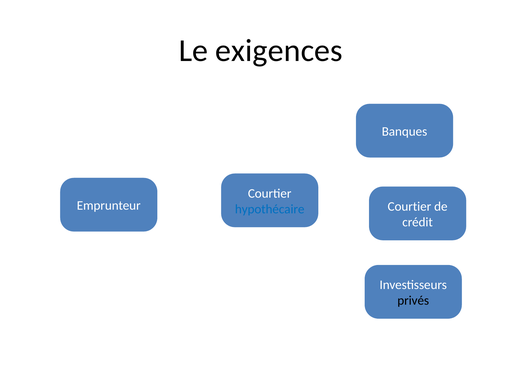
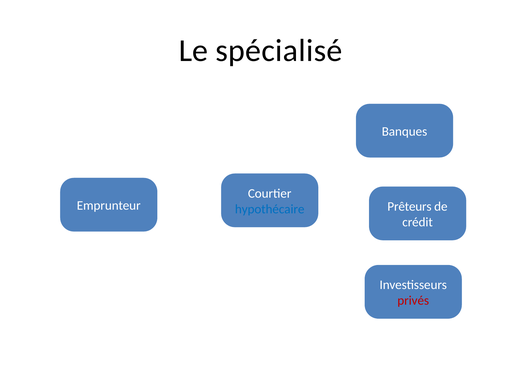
exigences: exigences -> spécialisé
Courtier at (409, 206): Courtier -> Prêteurs
privés colour: black -> red
